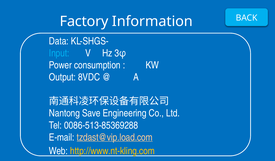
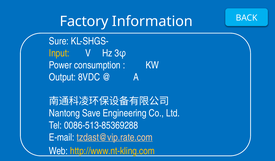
Data: Data -> Sure
Input colour: light blue -> yellow
tzdast@vip.load.com: tzdast@vip.load.com -> tzdast@vip.rate.com
